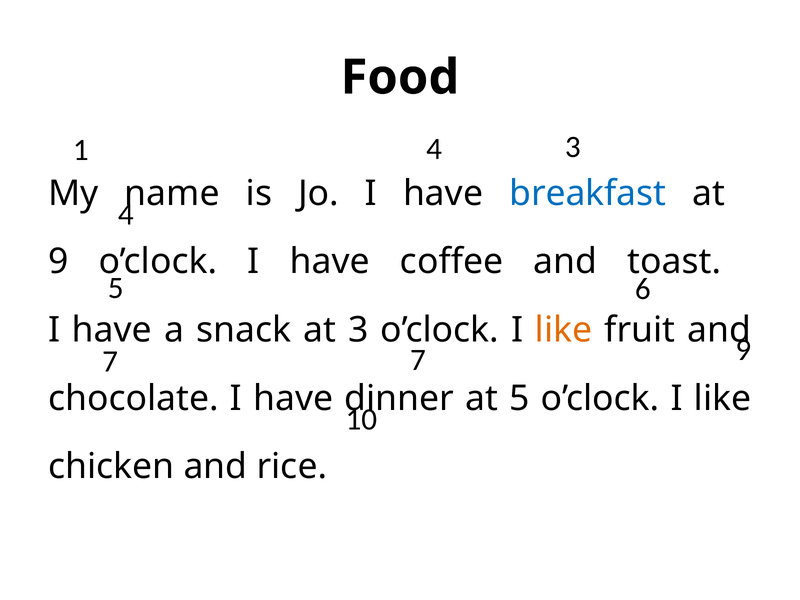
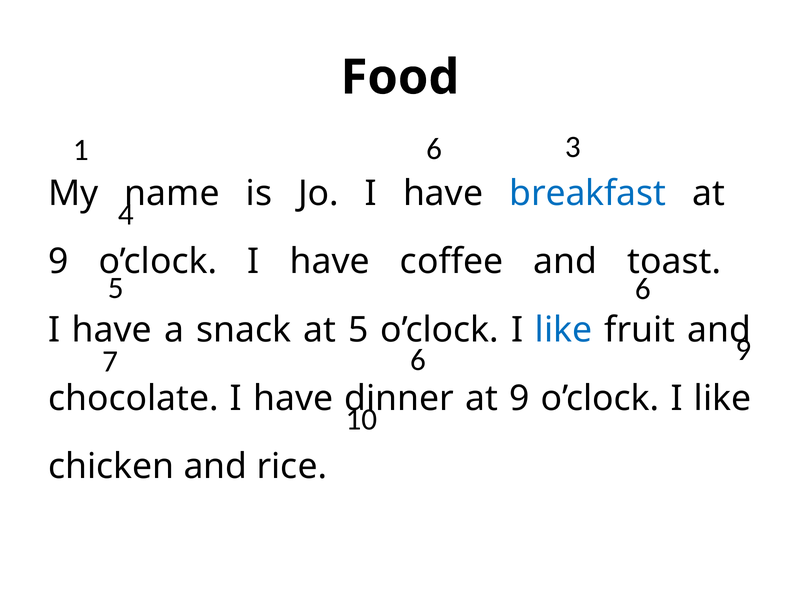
1 4: 4 -> 6
at 3: 3 -> 5
like at (564, 330) colour: orange -> blue
7 7: 7 -> 6
5 at (519, 398): 5 -> 9
